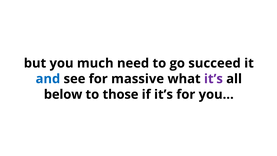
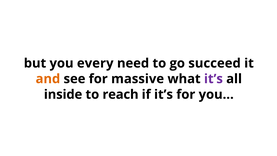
much: much -> every
and colour: blue -> orange
below: below -> inside
those: those -> reach
